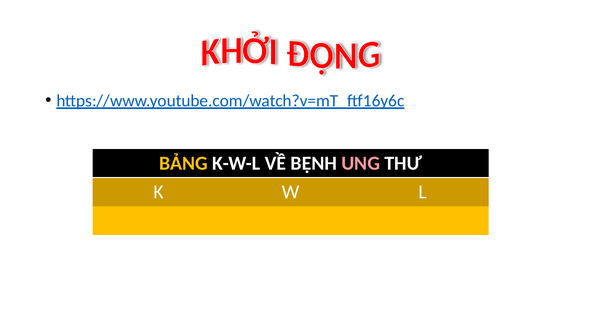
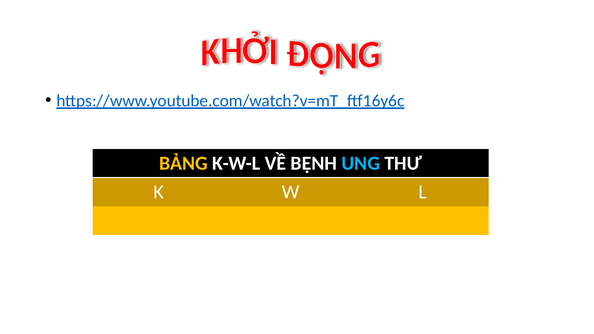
UNG colour: pink -> light blue
